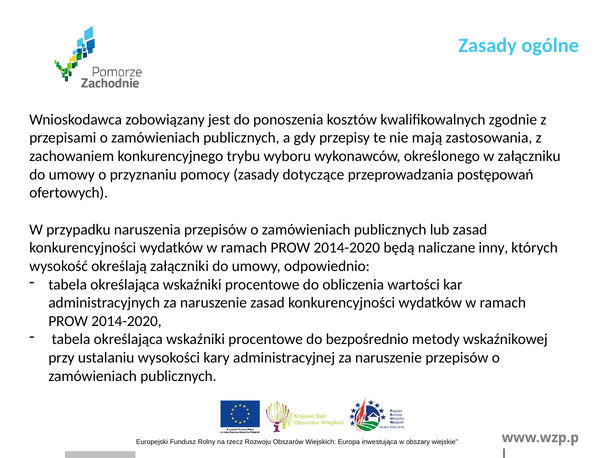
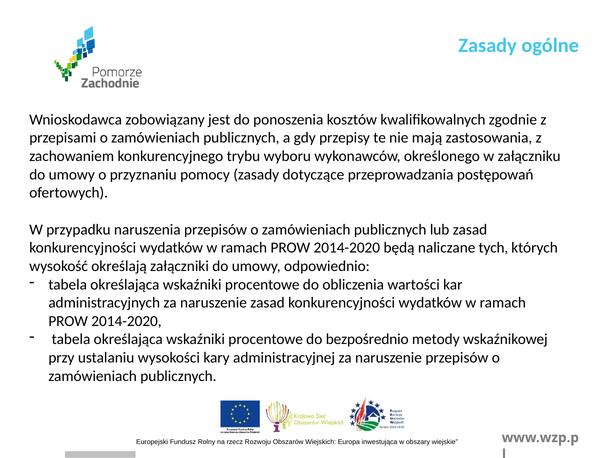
inny: inny -> tych
